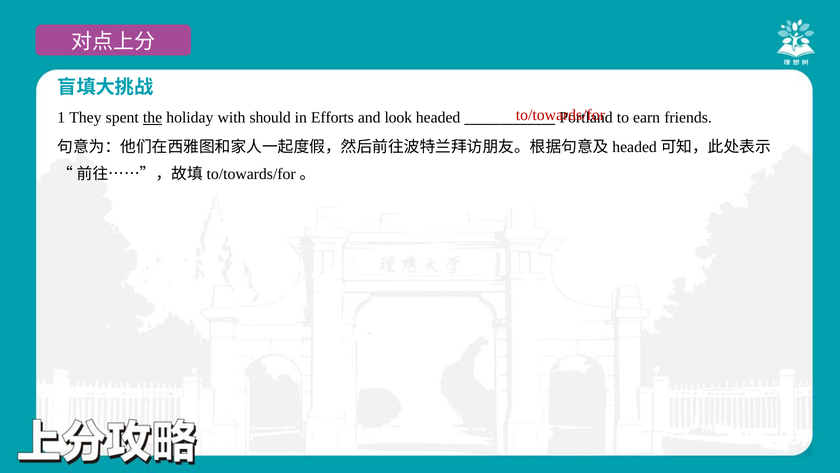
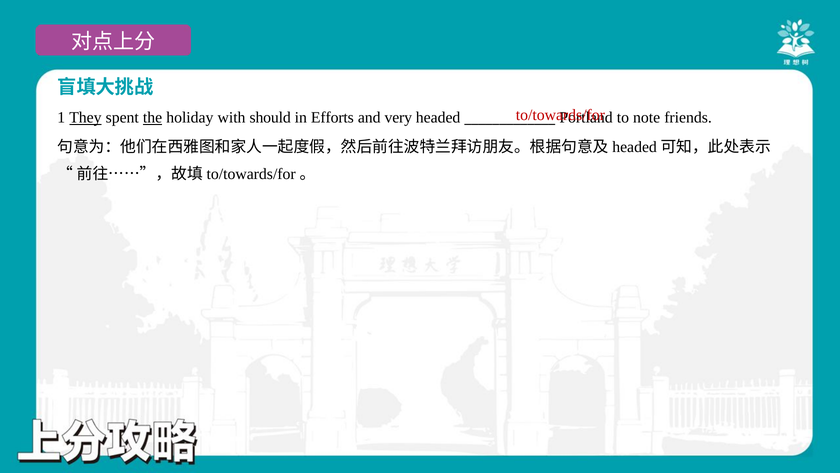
They underline: none -> present
look: look -> very
earn: earn -> note
